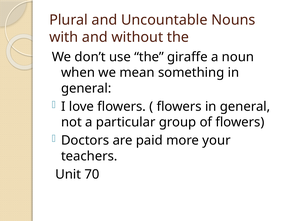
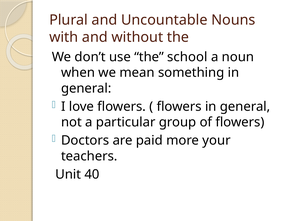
giraffe: giraffe -> school
70: 70 -> 40
